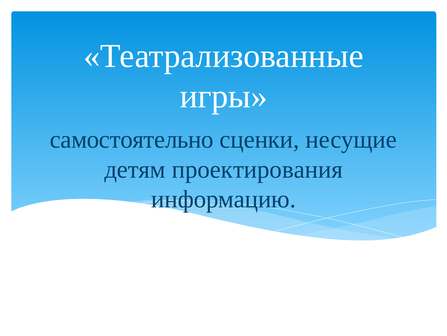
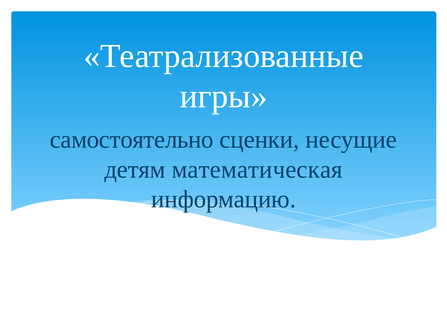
проектирования: проектирования -> математическая
